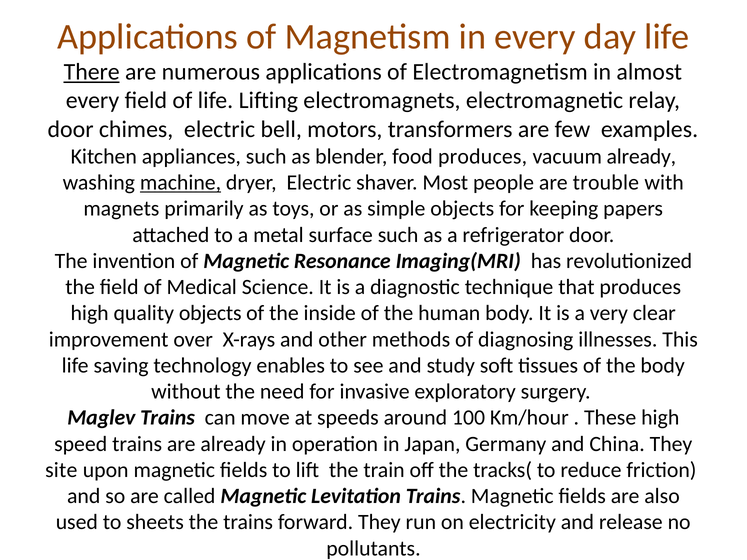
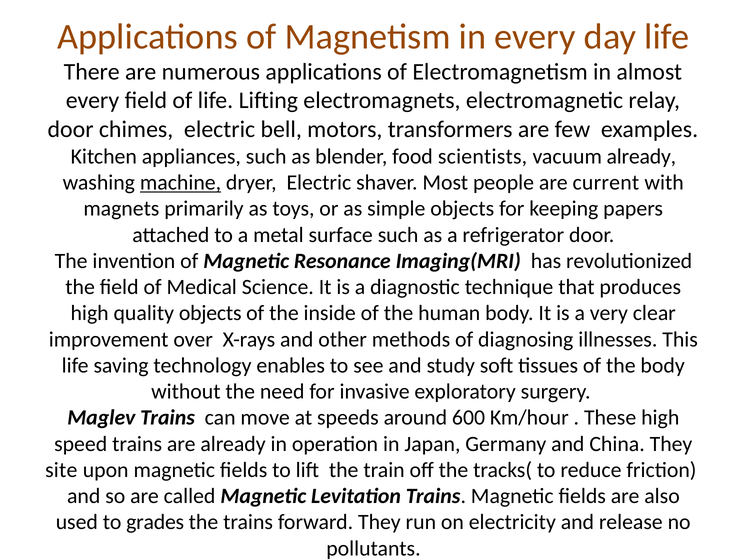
There underline: present -> none
food produces: produces -> scientists
trouble: trouble -> current
100: 100 -> 600
sheets: sheets -> grades
